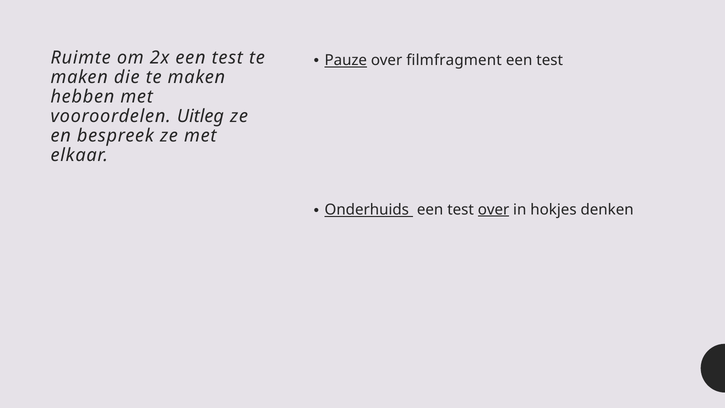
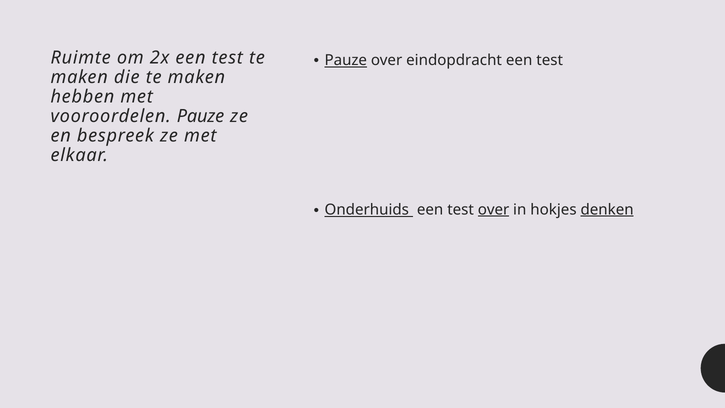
filmfragment: filmfragment -> eindopdracht
vooroordelen Uitleg: Uitleg -> Pauze
denken underline: none -> present
